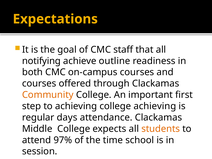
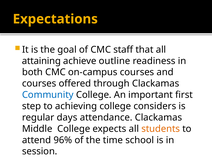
notifying: notifying -> attaining
Community colour: orange -> blue
college achieving: achieving -> considers
97%: 97% -> 96%
